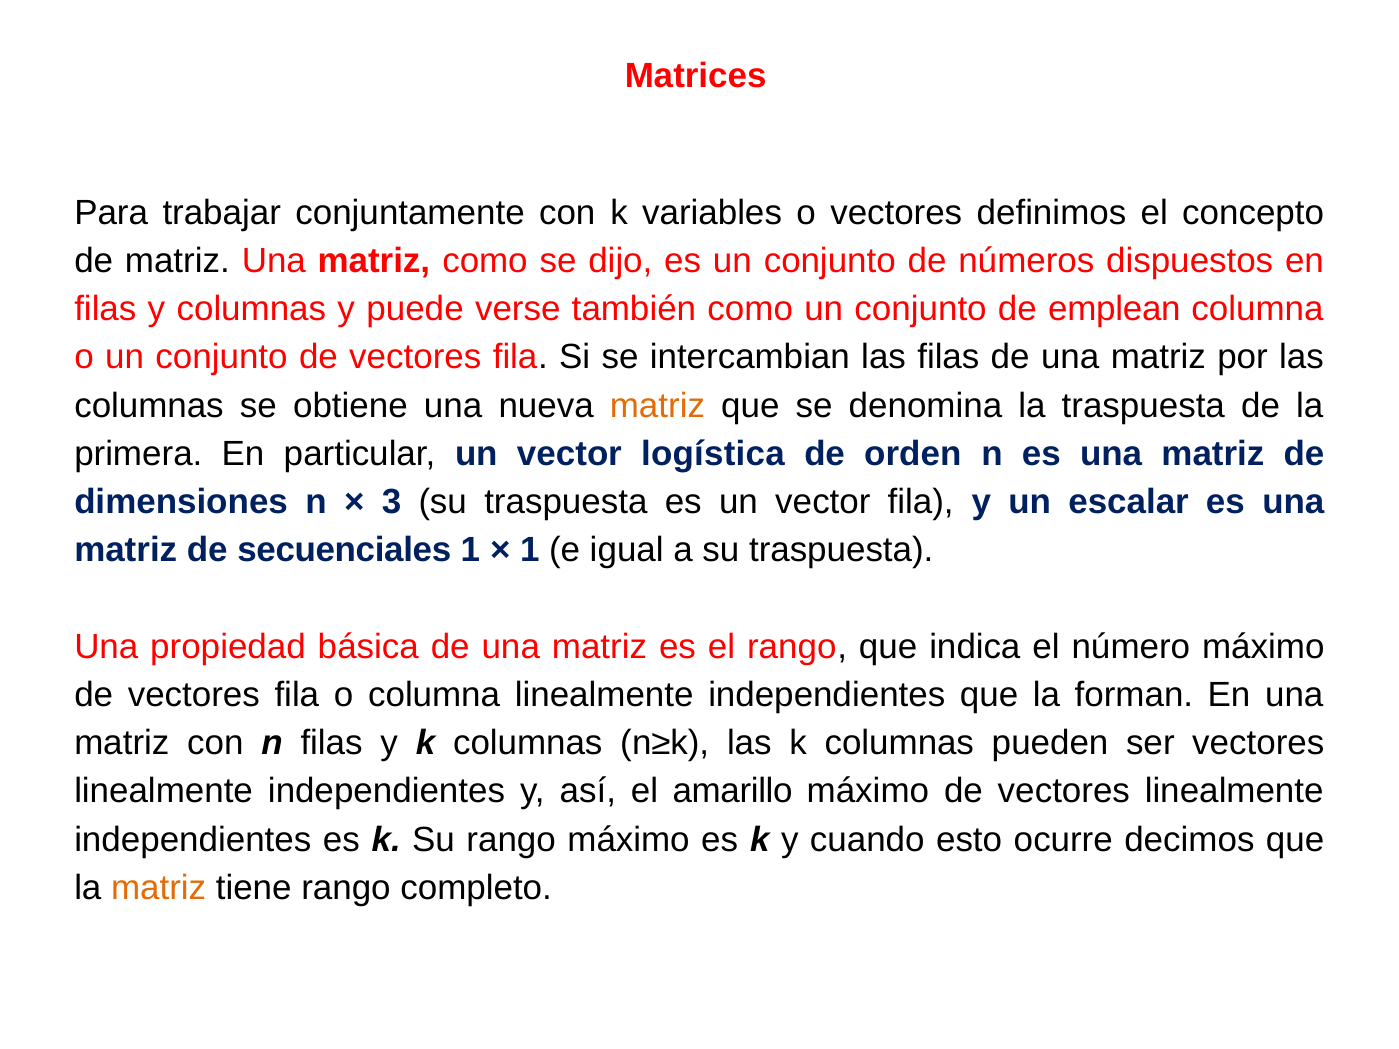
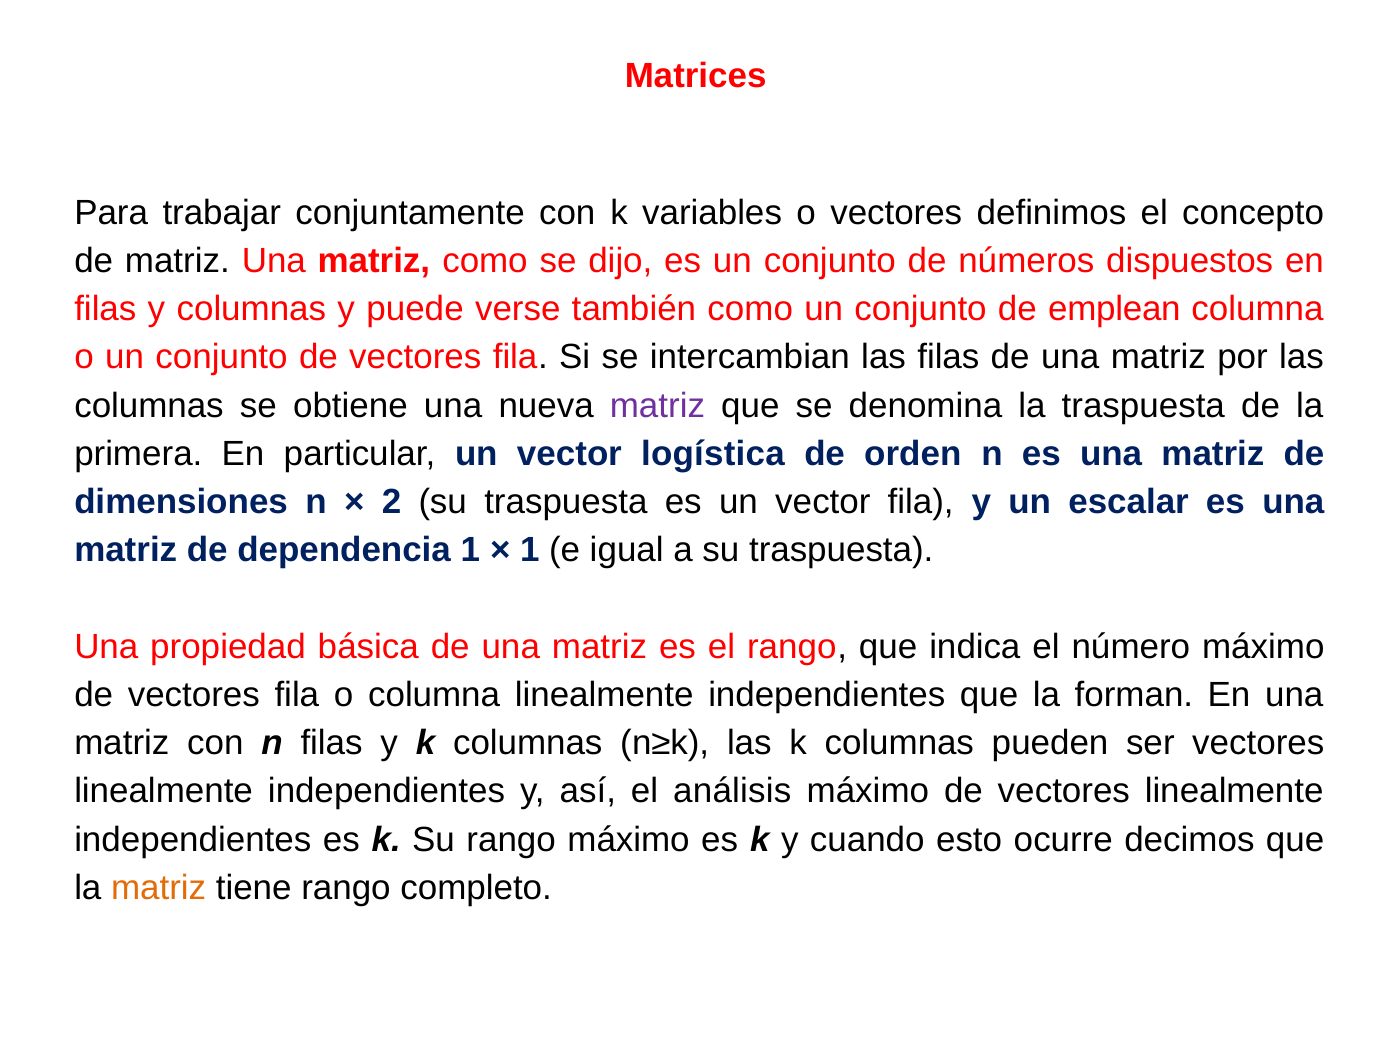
matriz at (657, 406) colour: orange -> purple
3: 3 -> 2
secuenciales: secuenciales -> dependencia
amarillo: amarillo -> análisis
